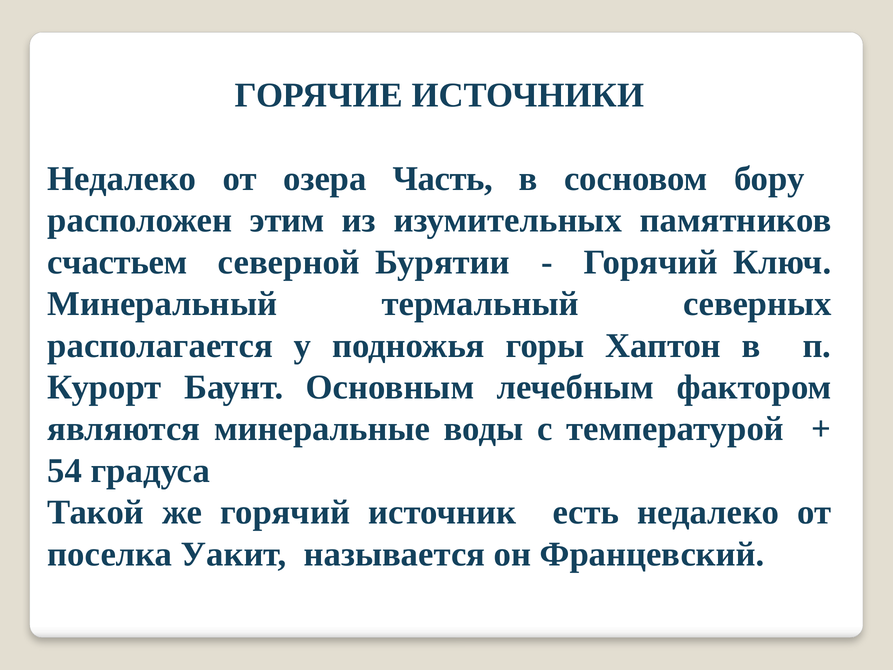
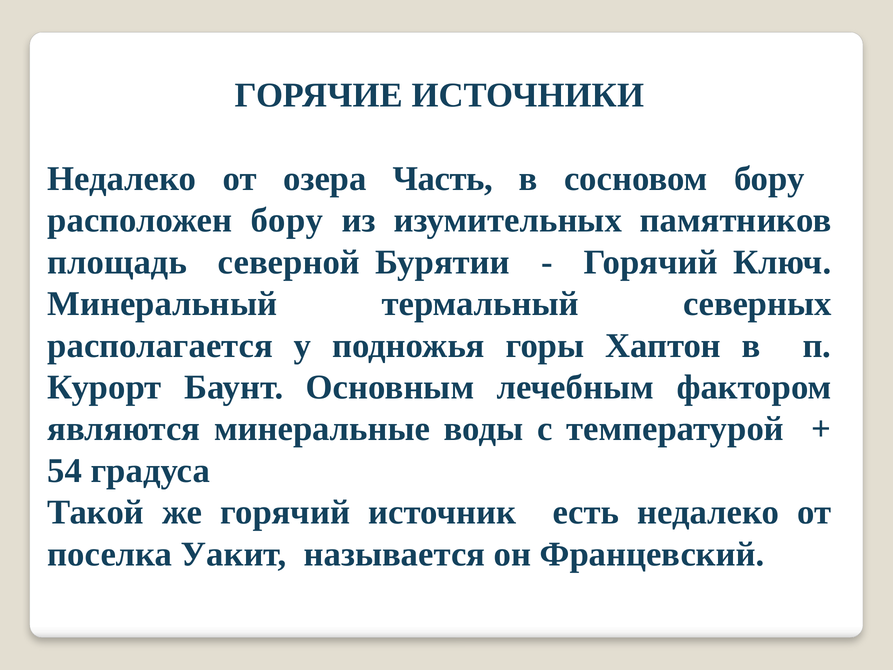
расположен этим: этим -> бору
счастьем: счастьем -> площадь
